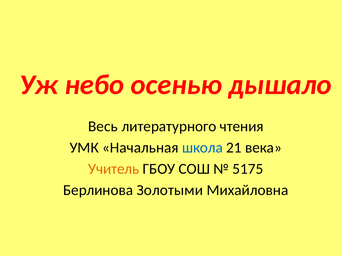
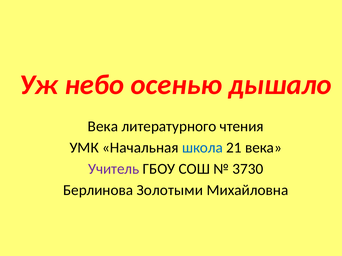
Весь at (103, 127): Весь -> Века
Учитель colour: orange -> purple
5175: 5175 -> 3730
